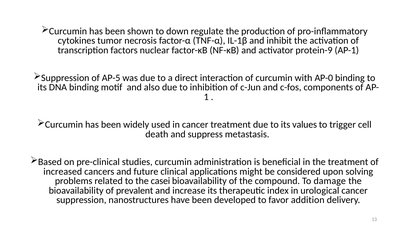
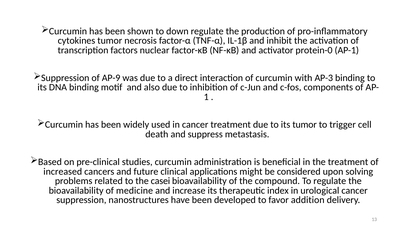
protein-9: protein-9 -> protein-0
AP-5: AP-5 -> AP-9
AP-0: AP-0 -> AP-3
its values: values -> tumor
To damage: damage -> regulate
prevalent: prevalent -> medicine
